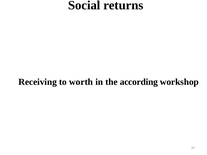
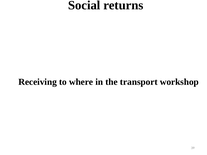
worth: worth -> where
according: according -> transport
